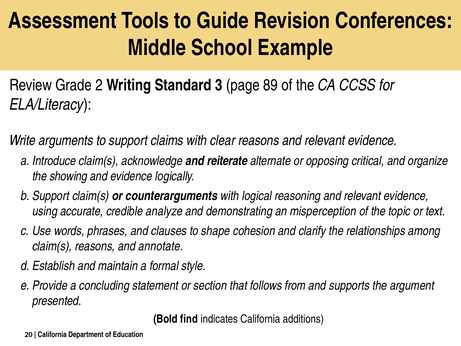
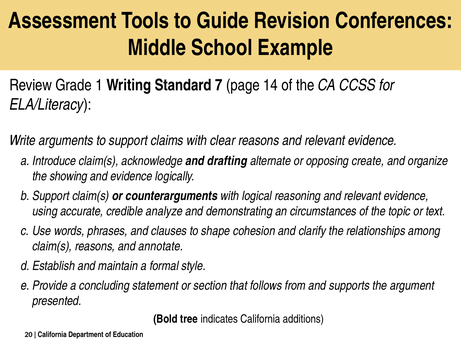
2: 2 -> 1
3: 3 -> 7
89: 89 -> 14
reiterate: reiterate -> drafting
critical: critical -> create
misperception: misperception -> circumstances
find: find -> tree
